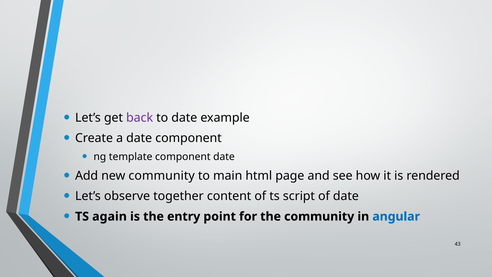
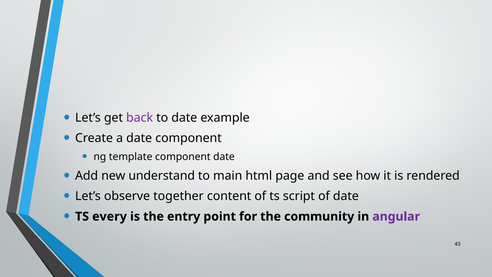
new community: community -> understand
again: again -> every
angular colour: blue -> purple
